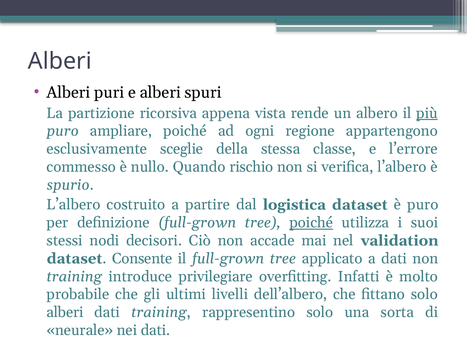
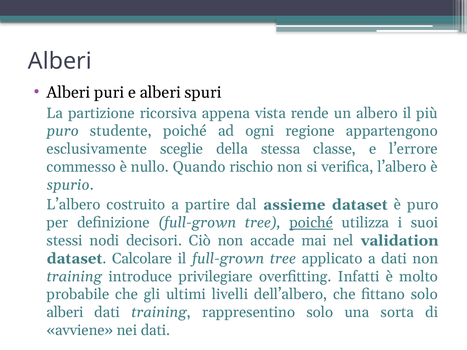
più underline: present -> none
ampliare: ampliare -> studente
logistica: logistica -> assieme
Consente: Consente -> Calcolare
neurale: neurale -> avviene
